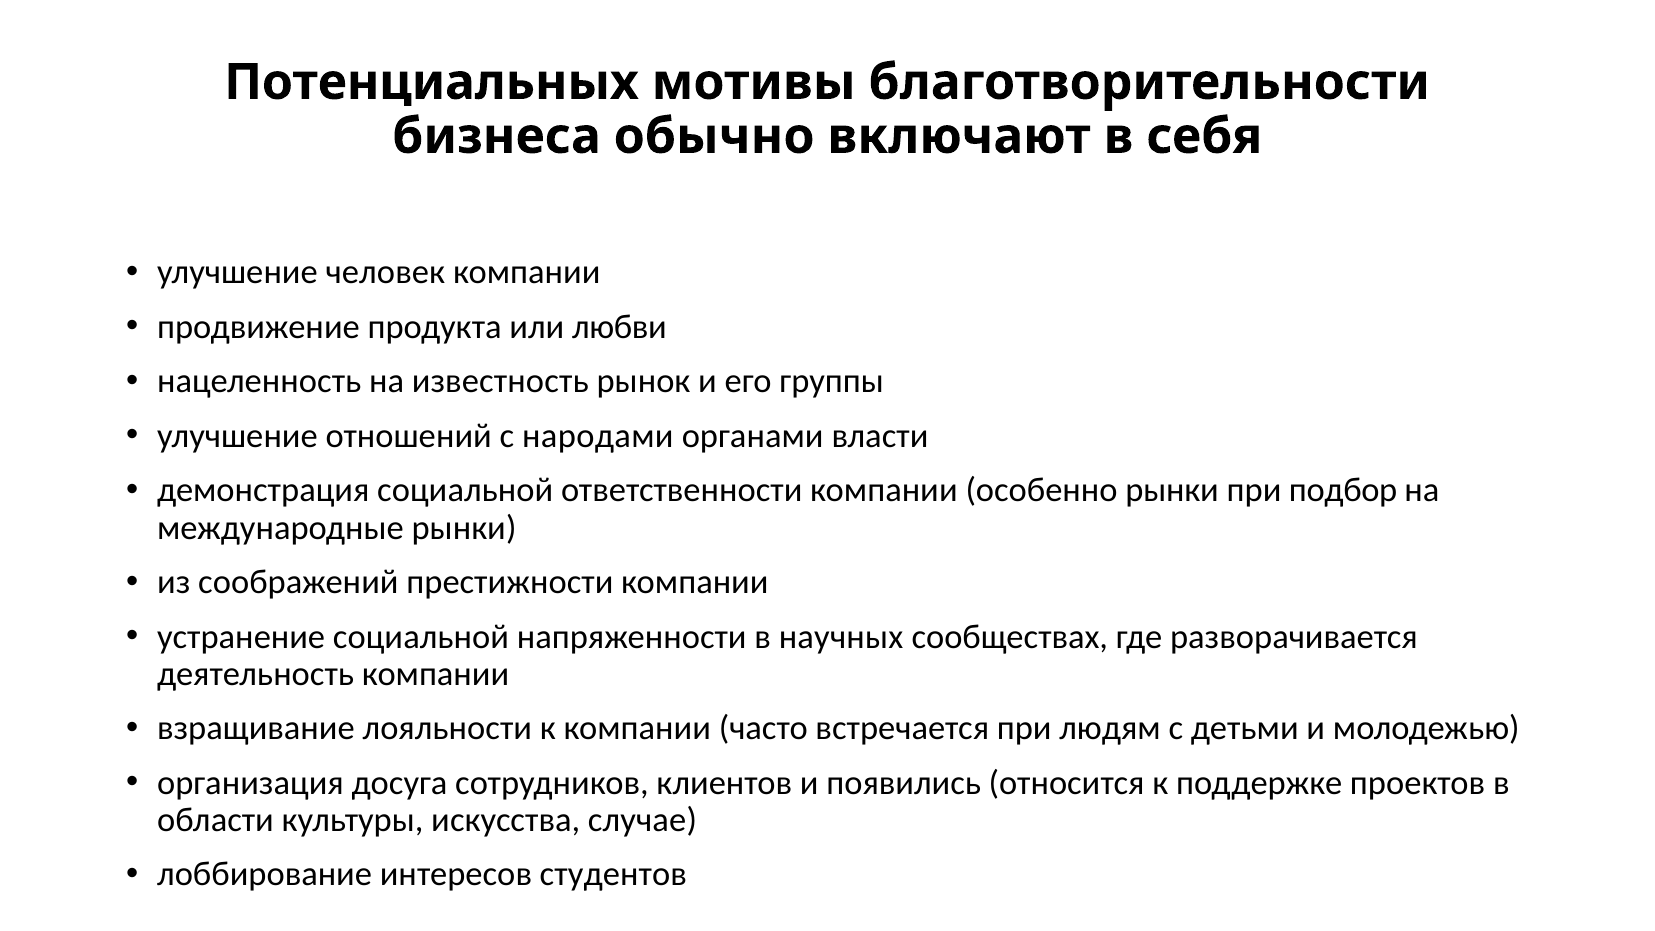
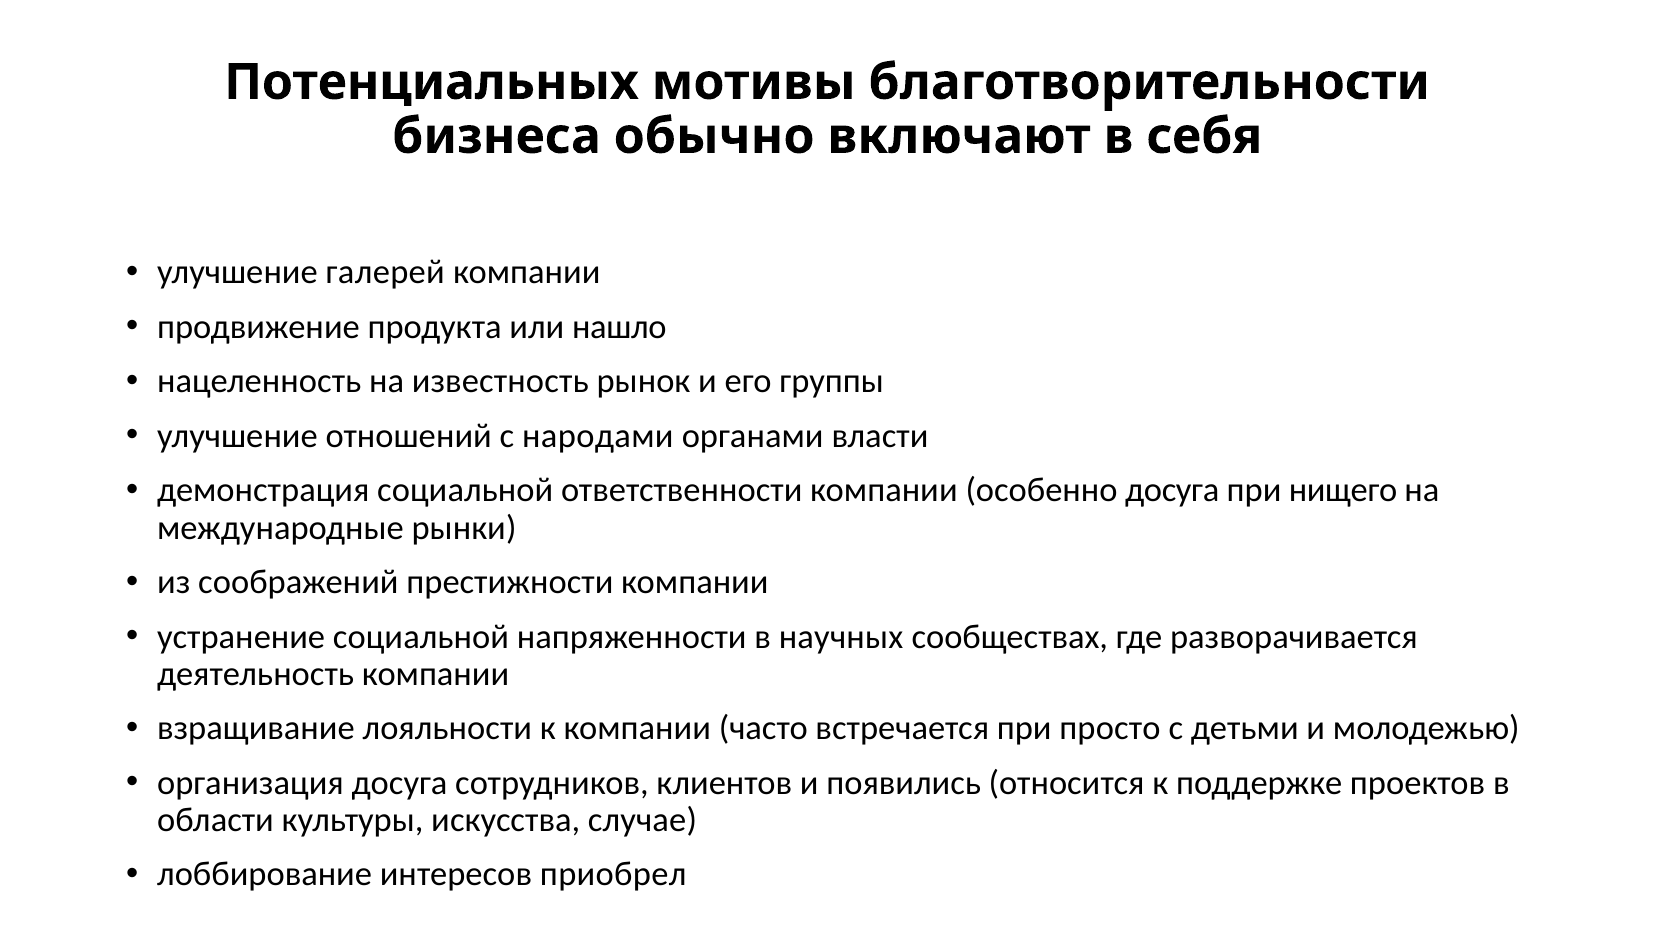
человек: человек -> галерей
любви: любви -> нашло
особенно рынки: рынки -> досуга
подбор: подбор -> нищего
людям: людям -> просто
студентов: студентов -> приобрел
